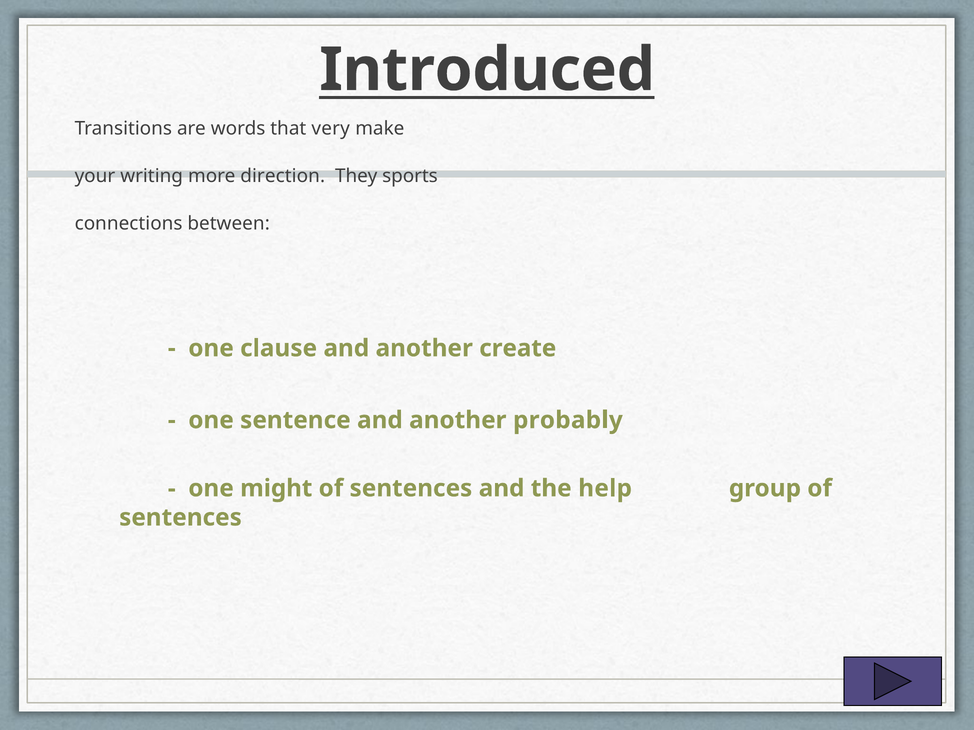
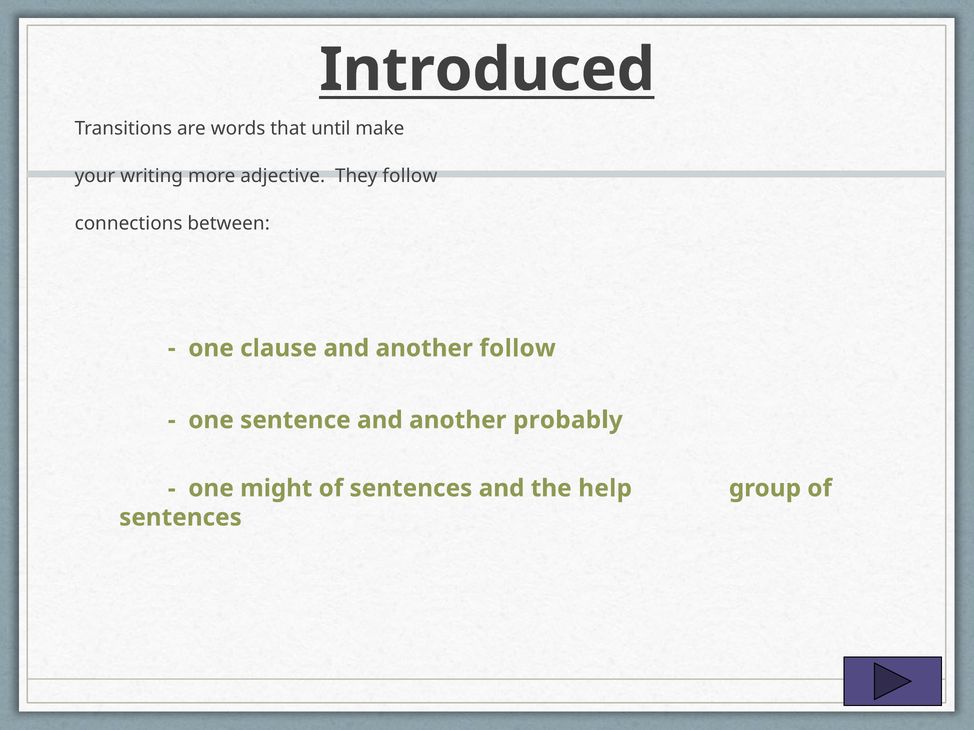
very: very -> until
direction: direction -> adjective
They sports: sports -> follow
another create: create -> follow
